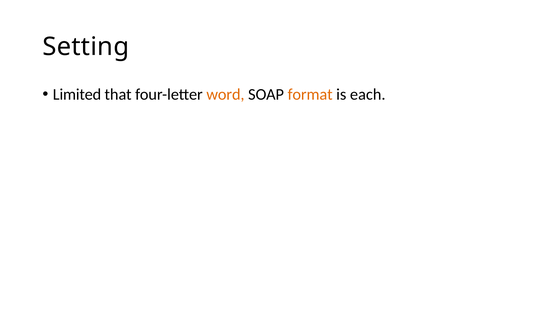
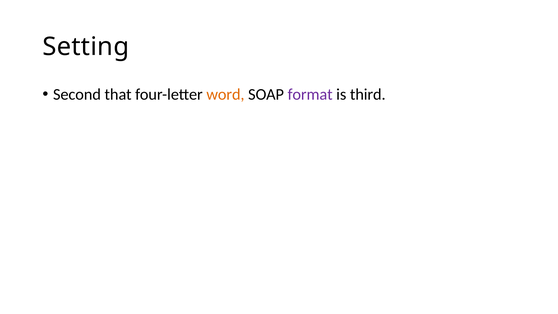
Limited: Limited -> Second
format colour: orange -> purple
each: each -> third
